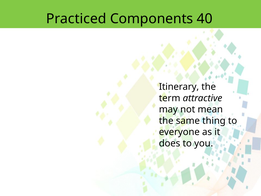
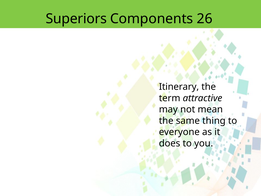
Practiced: Practiced -> Superiors
40: 40 -> 26
